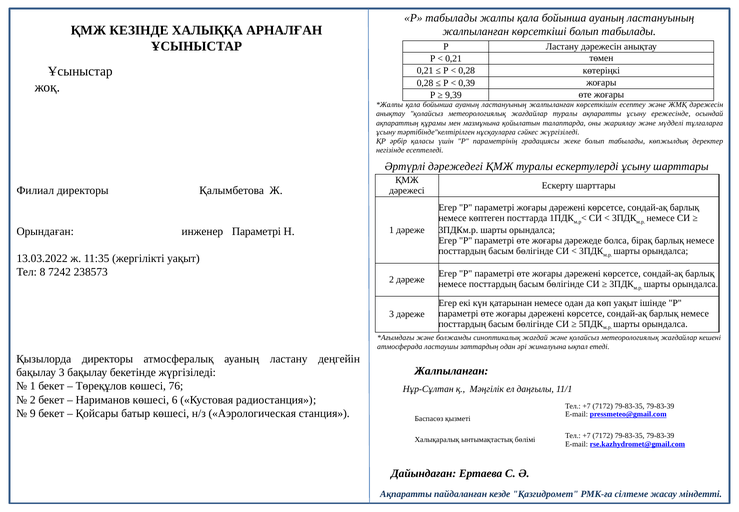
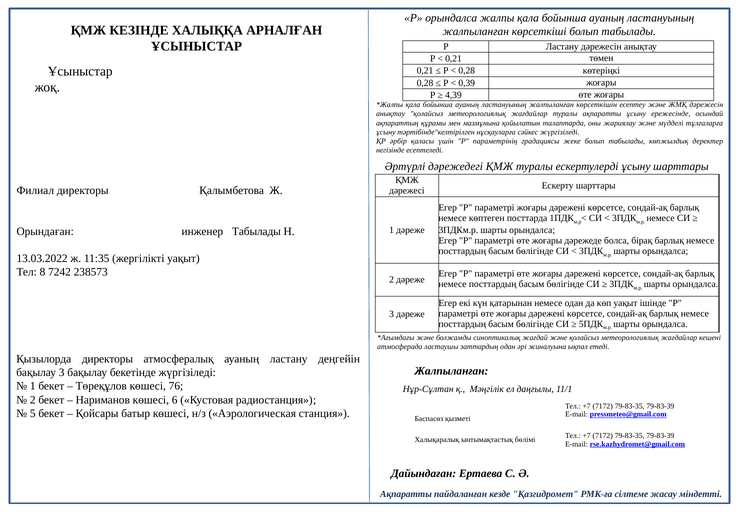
Р табылады: табылады -> орындалса
9,39: 9,39 -> 4,39
инженер Параметрі: Параметрі -> Табылады
9: 9 -> 5
